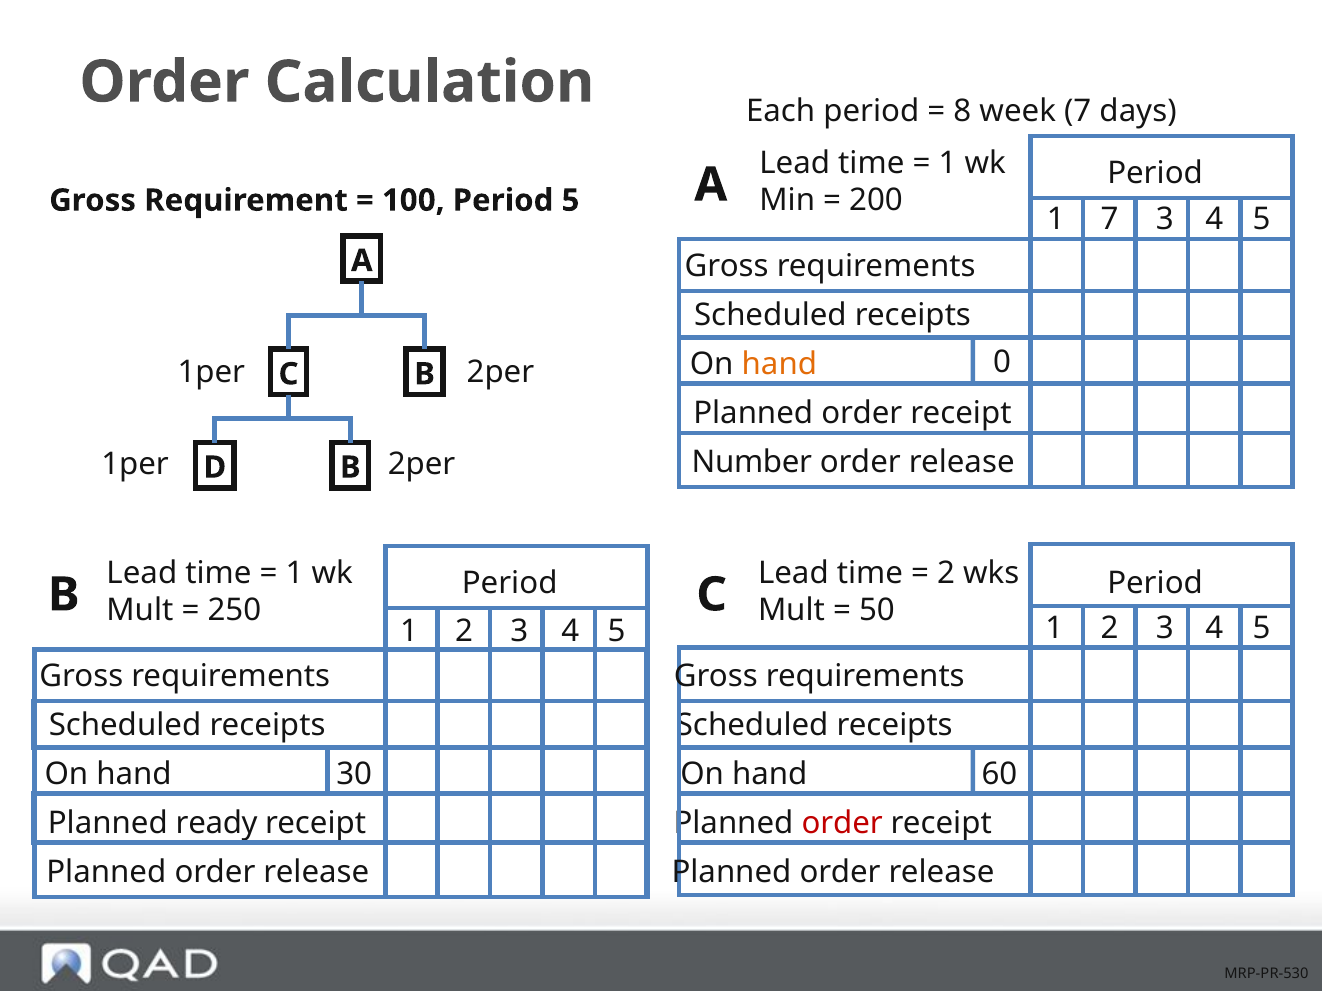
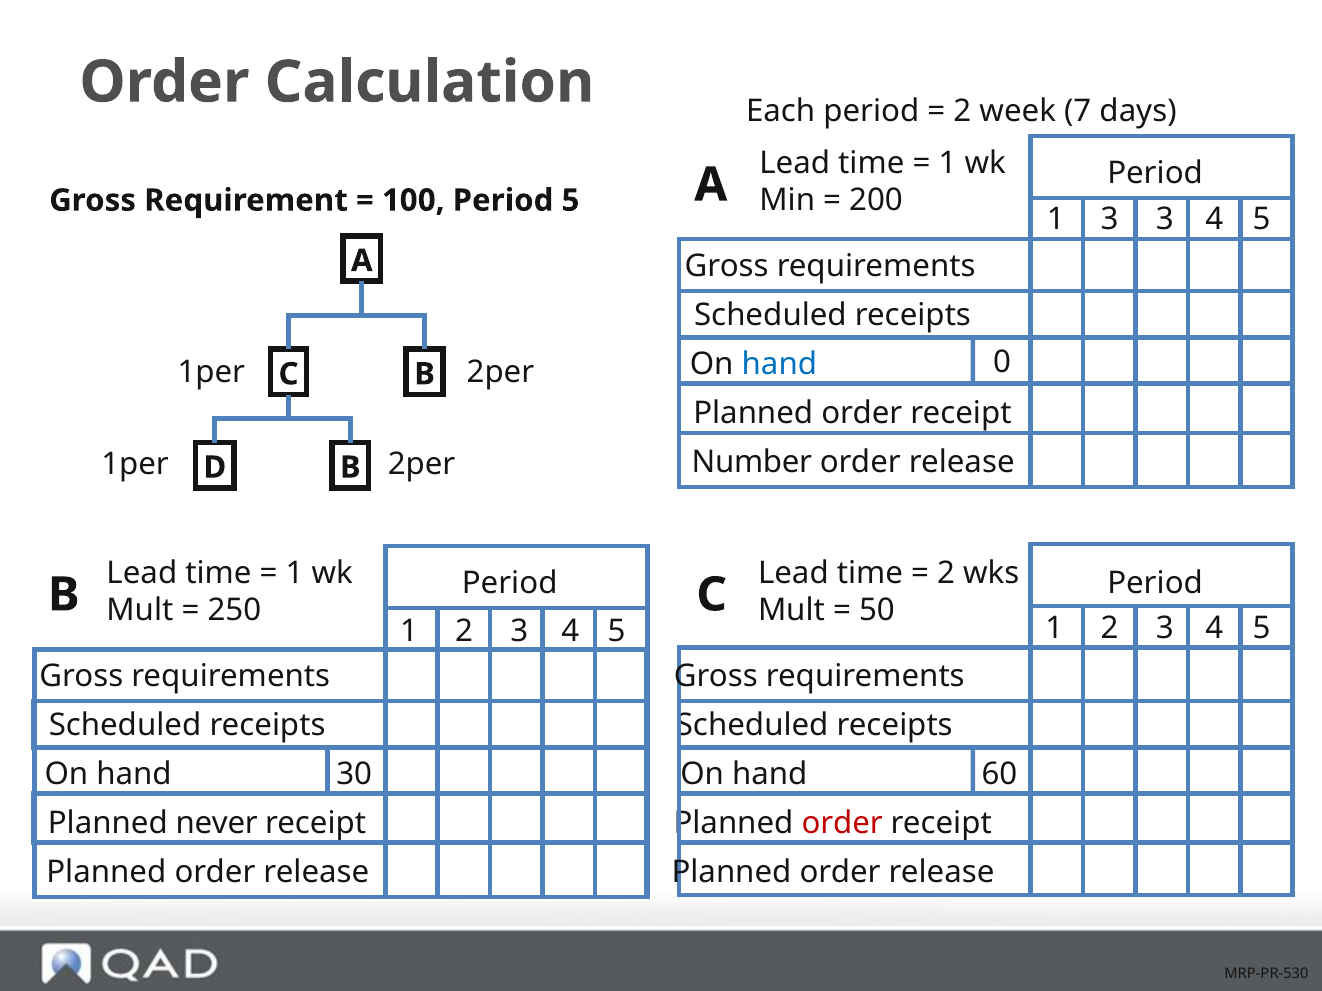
8 at (962, 112): 8 -> 2
1 7: 7 -> 3
hand at (779, 364) colour: orange -> blue
ready: ready -> never
